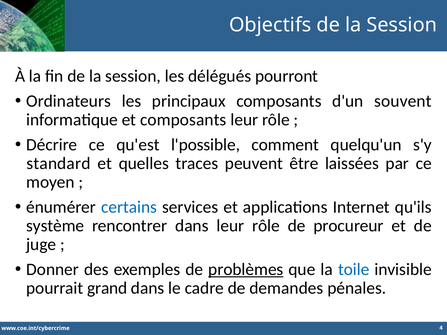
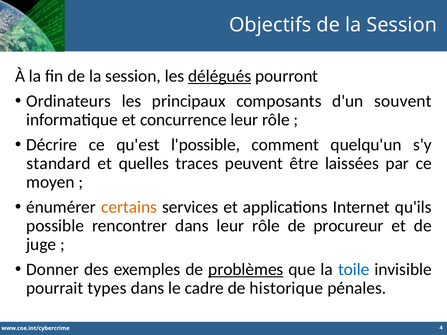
délégués underline: none -> present
et composants: composants -> concurrence
certains colour: blue -> orange
système: système -> possible
grand: grand -> types
demandes: demandes -> historique
